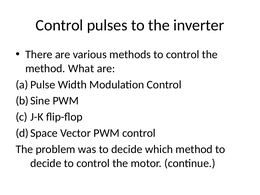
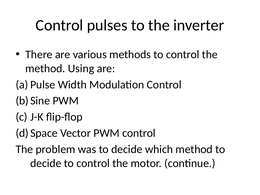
What: What -> Using
